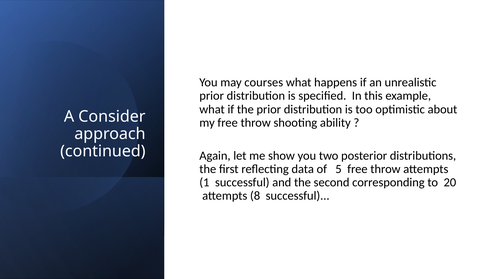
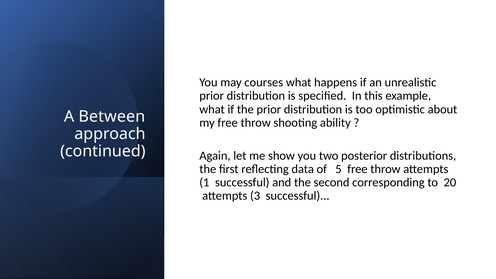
Consider: Consider -> Between
8: 8 -> 3
